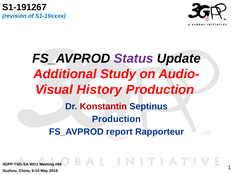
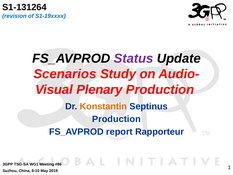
S1-191267: S1-191267 -> S1-131264
Additional: Additional -> Scenarios
History: History -> Plenary
Konstantin colour: red -> orange
